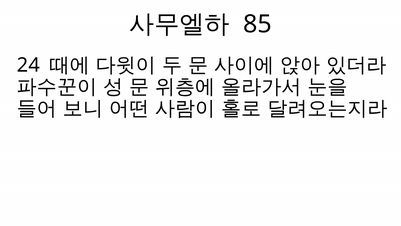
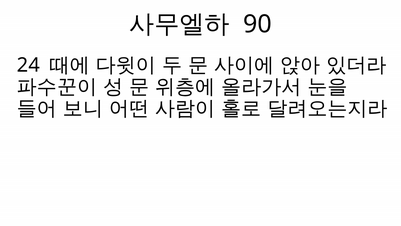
85: 85 -> 90
